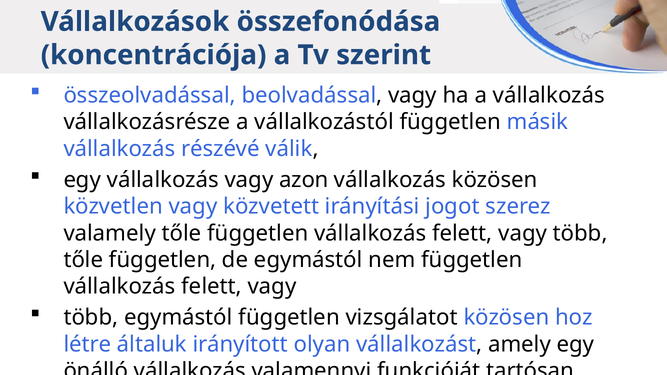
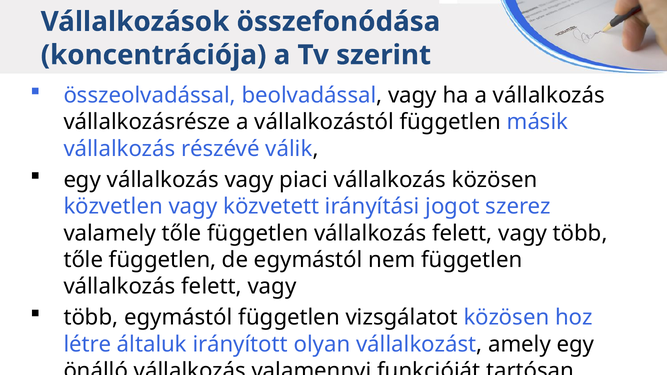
azon: azon -> piaci
